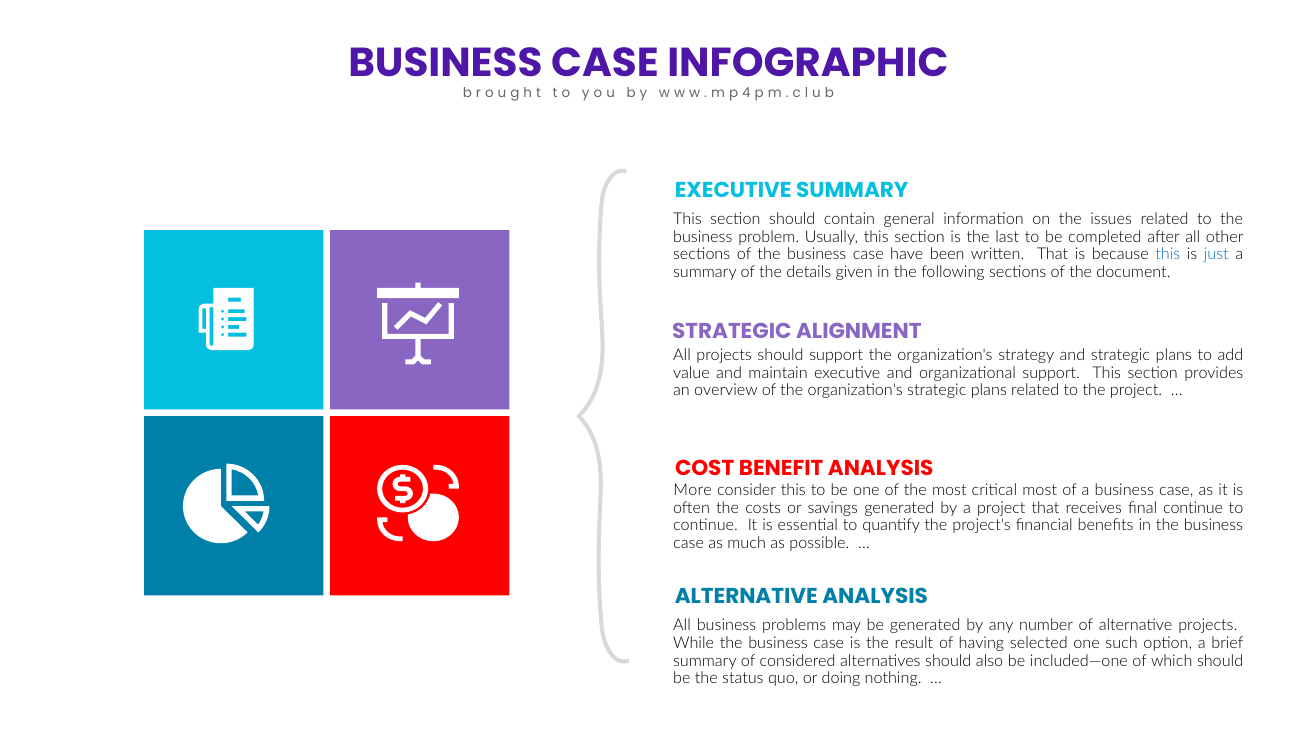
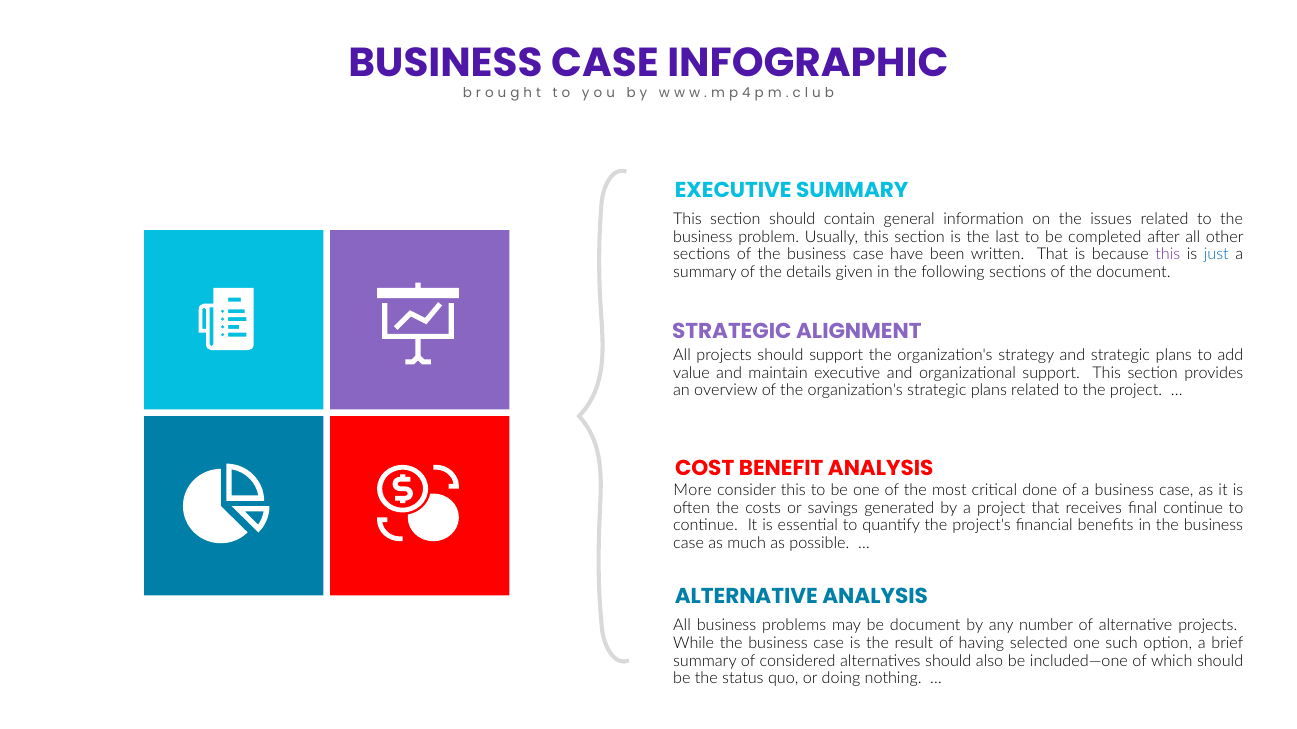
this at (1168, 255) colour: blue -> purple
critical most: most -> done
be generated: generated -> document
